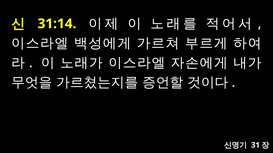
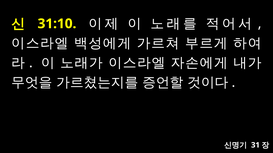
31:14: 31:14 -> 31:10
